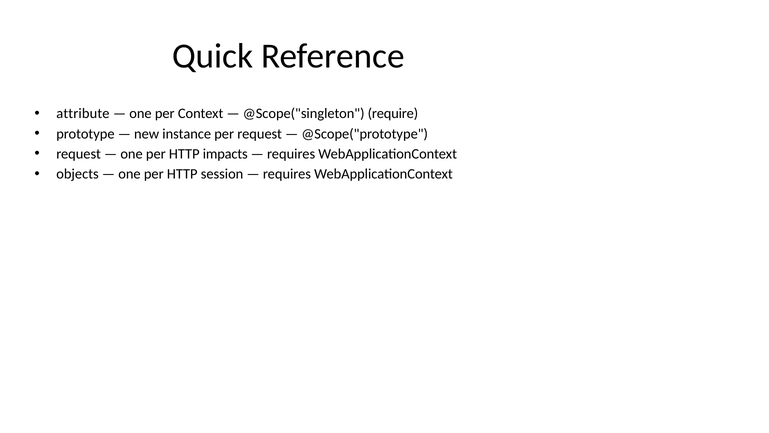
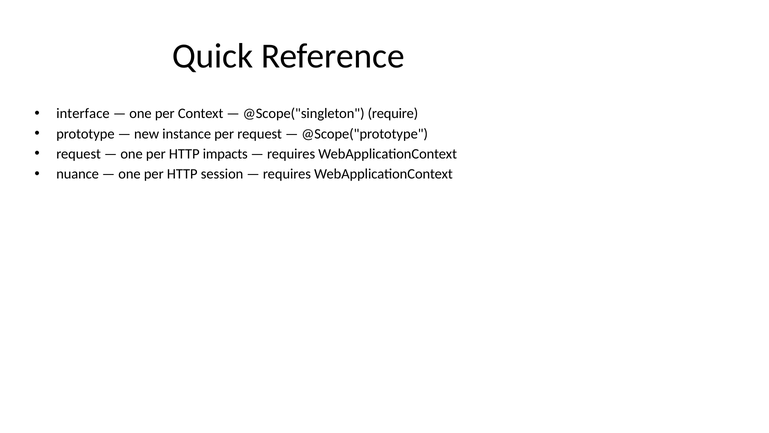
attribute: attribute -> interface
objects: objects -> nuance
